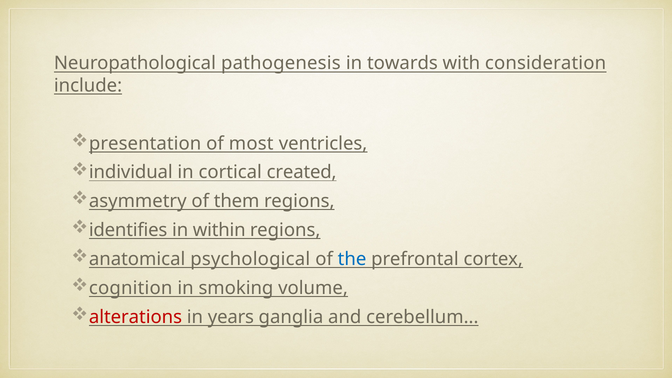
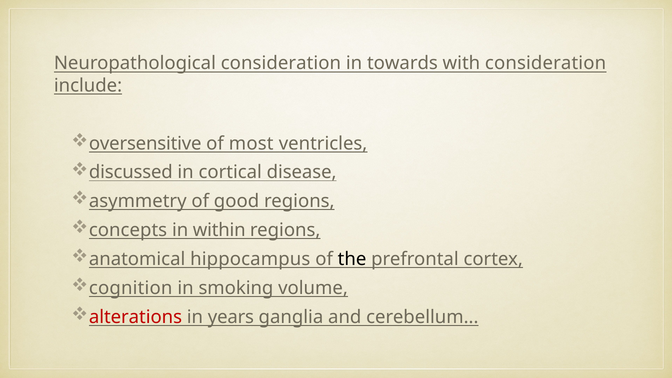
Neuropathological pathogenesis: pathogenesis -> consideration
presentation: presentation -> oversensitive
individual: individual -> discussed
created: created -> disease
them: them -> good
identifies: identifies -> concepts
psychological: psychological -> hippocampus
the colour: blue -> black
